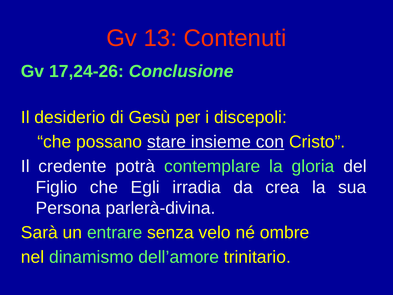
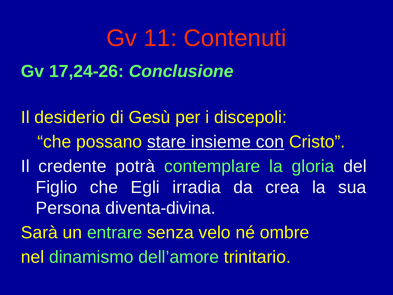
13: 13 -> 11
parlerà-divina: parlerà-divina -> diventa-divina
